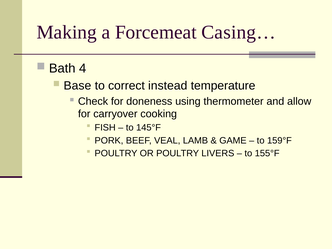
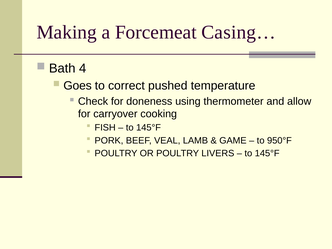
Base: Base -> Goes
instead: instead -> pushed
159°F: 159°F -> 950°F
155°F at (267, 153): 155°F -> 145°F
